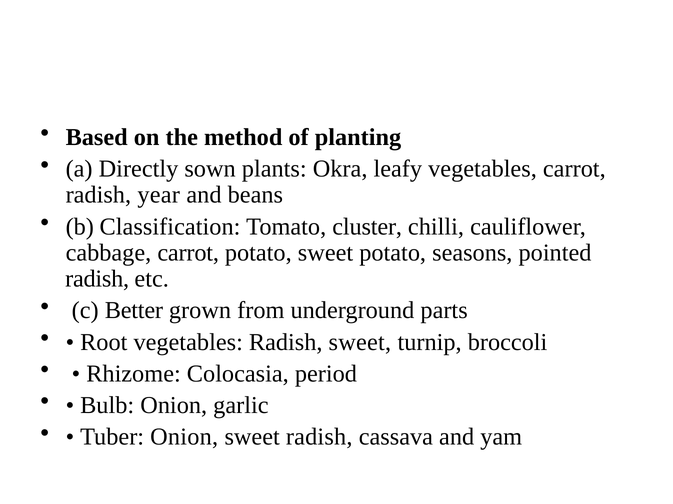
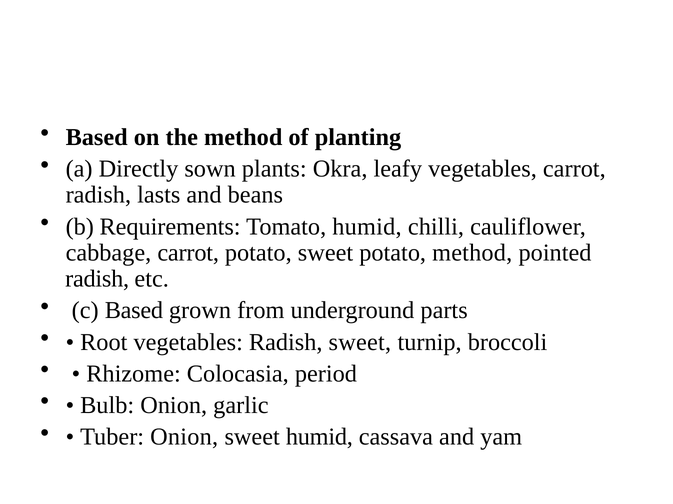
year: year -> lasts
Classification: Classification -> Requirements
Tomato cluster: cluster -> humid
potato seasons: seasons -> method
c Better: Better -> Based
sweet radish: radish -> humid
